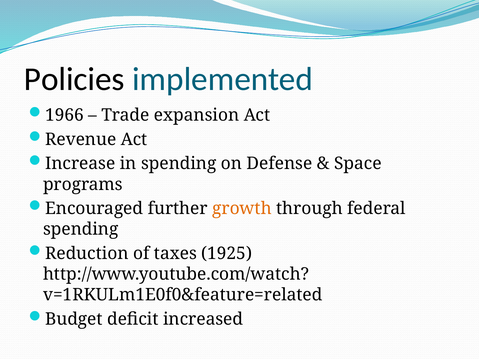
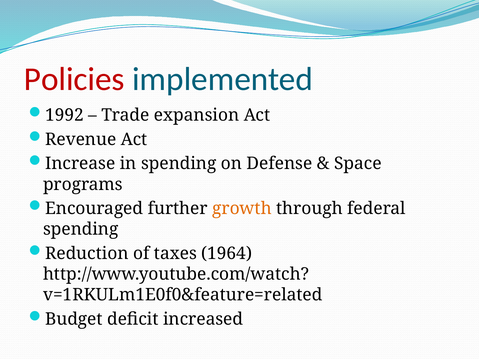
Policies colour: black -> red
1966: 1966 -> 1992
1925: 1925 -> 1964
